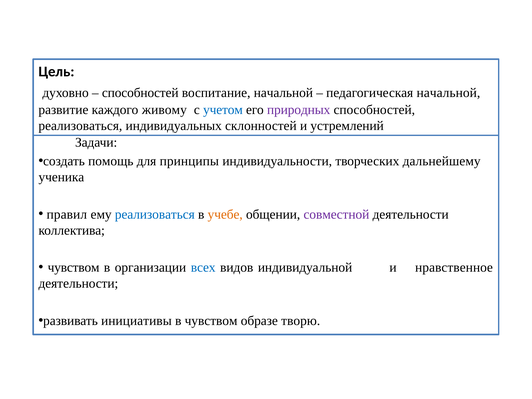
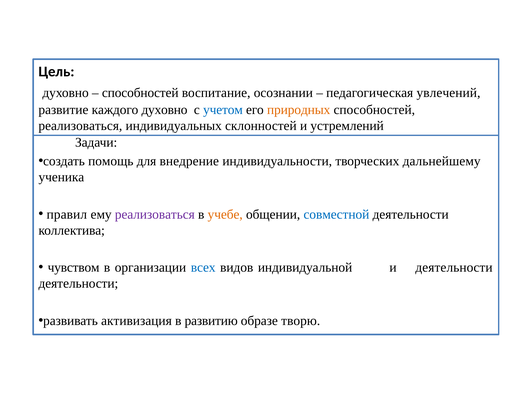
воспитание начальной: начальной -> осознании
педагогическая начальной: начальной -> увлечений
каждого живому: живому -> духовно
природных colour: purple -> orange
принципы: принципы -> внедрение
реализоваться at (155, 214) colour: blue -> purple
совместной colour: purple -> blue
и нравственное: нравственное -> деятельности
инициативы: инициативы -> активизация
в чувством: чувством -> развитию
